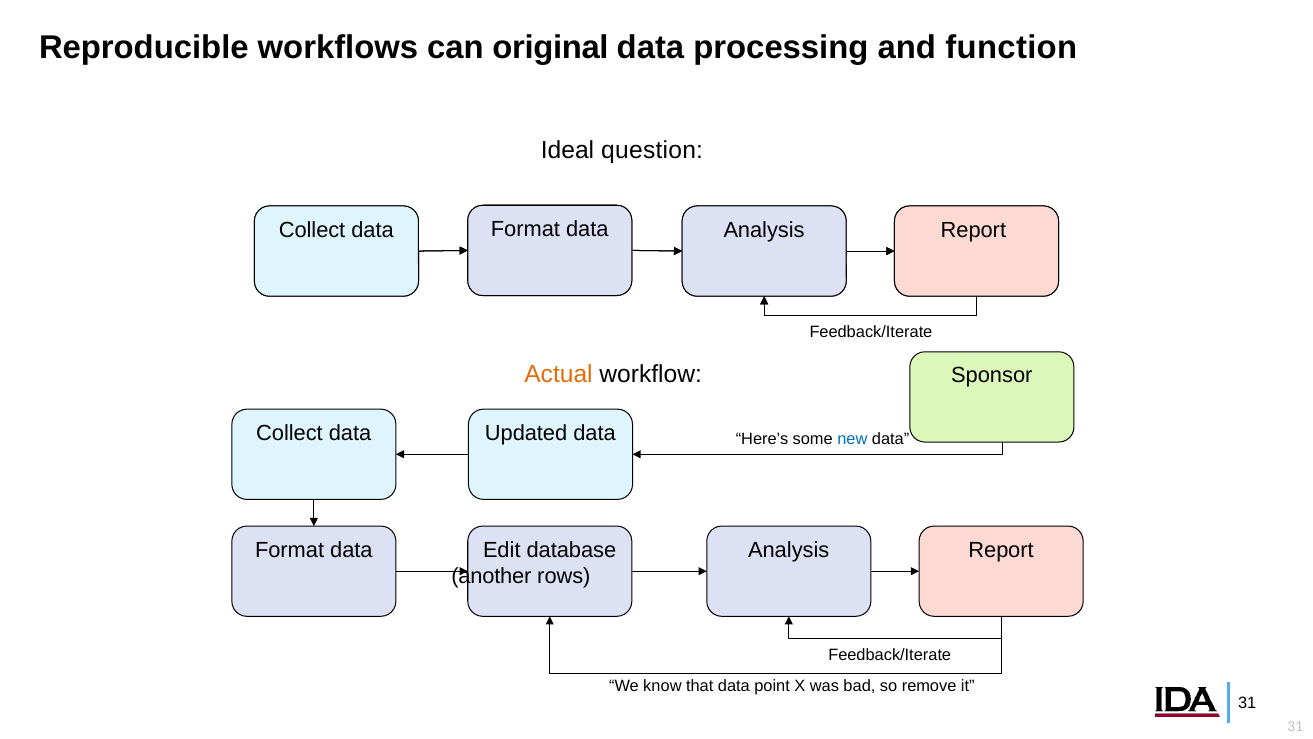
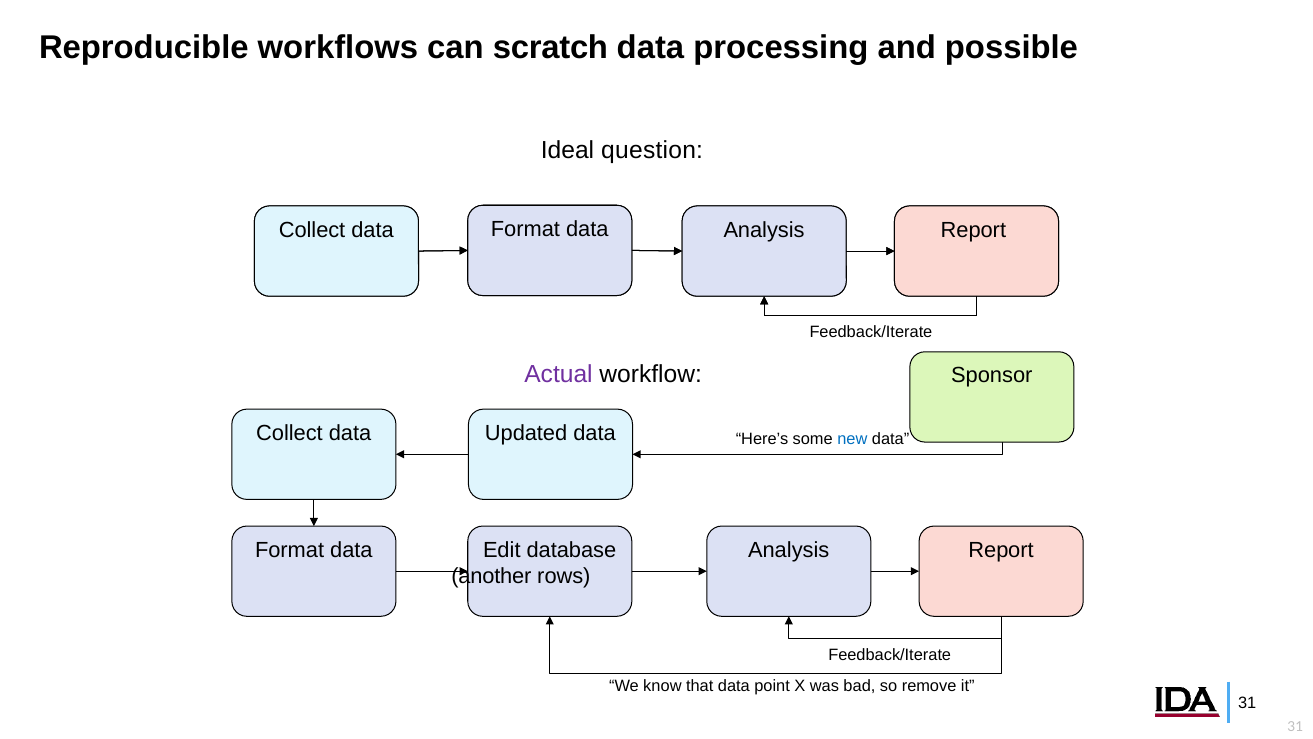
original: original -> scratch
function: function -> possible
Actual colour: orange -> purple
